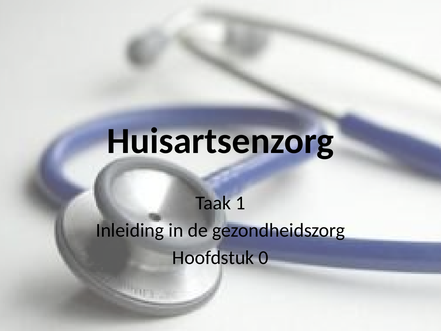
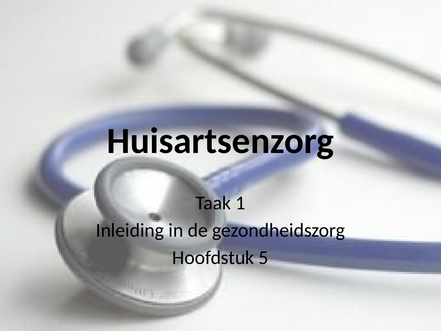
0: 0 -> 5
